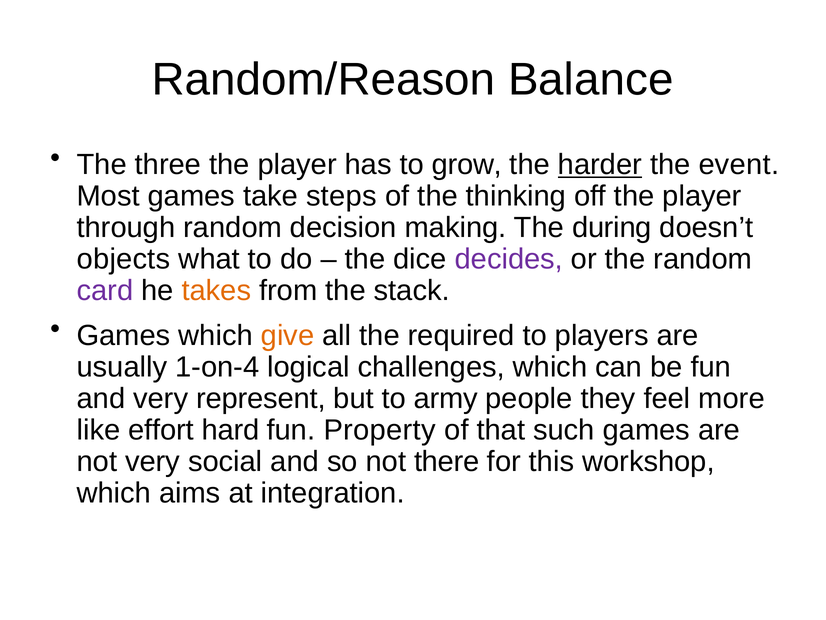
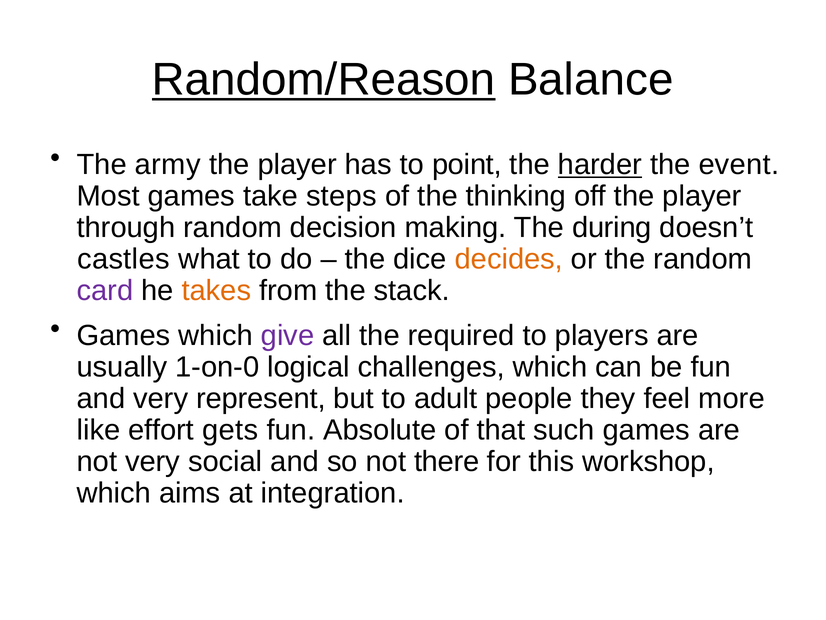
Random/Reason underline: none -> present
three: three -> army
grow: grow -> point
objects: objects -> castles
decides colour: purple -> orange
give colour: orange -> purple
1-on-4: 1-on-4 -> 1-on-0
army: army -> adult
hard: hard -> gets
Property: Property -> Absolute
